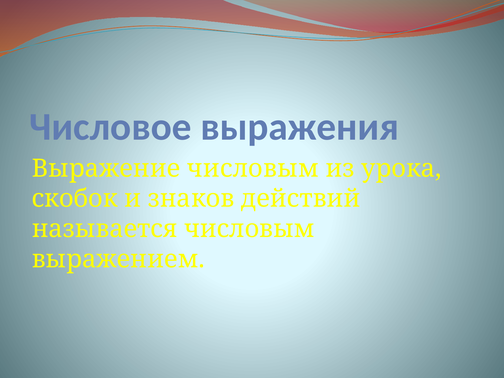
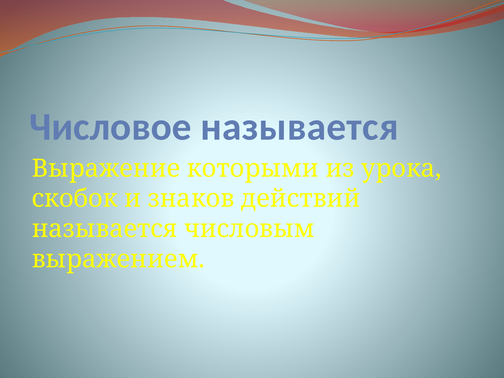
Числовое выражения: выражения -> называется
Выражение числовым: числовым -> которыми
